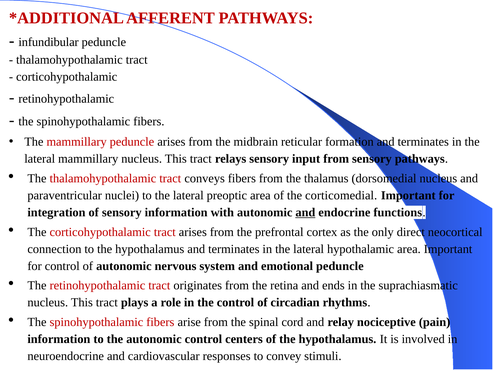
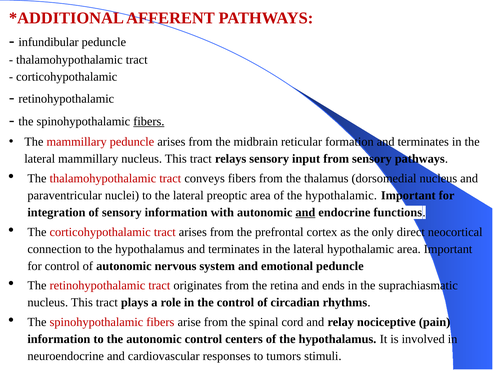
fibers at (149, 121) underline: none -> present
the corticomedial: corticomedial -> hypothalamic
convey: convey -> tumors
